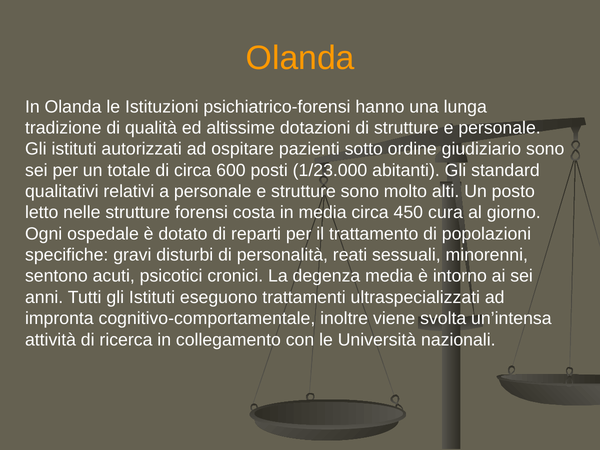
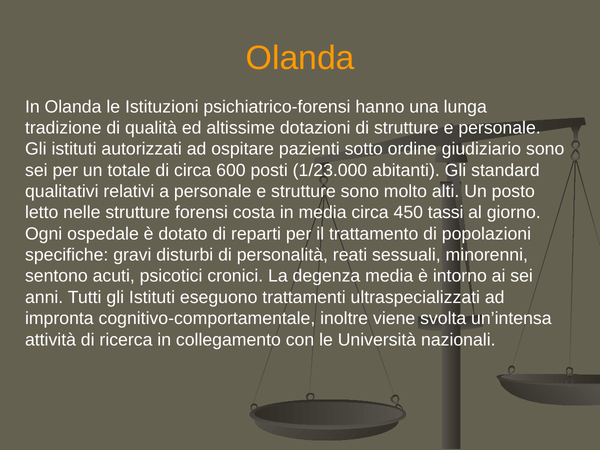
cura: cura -> tassi
